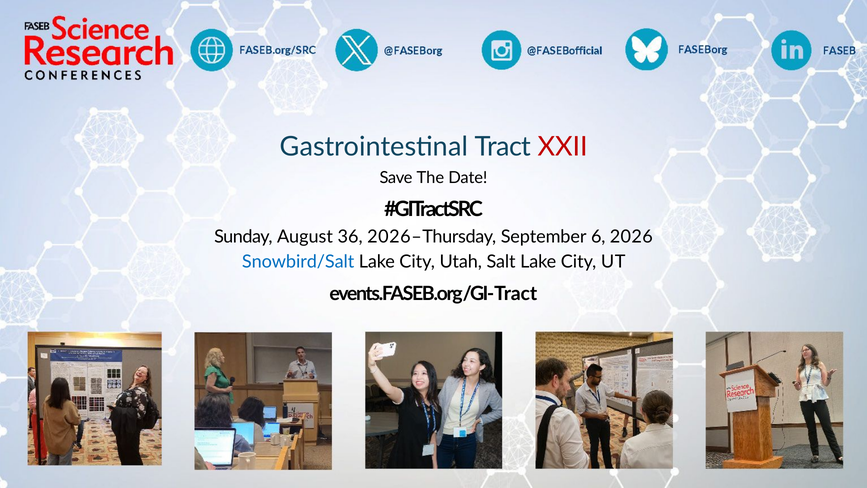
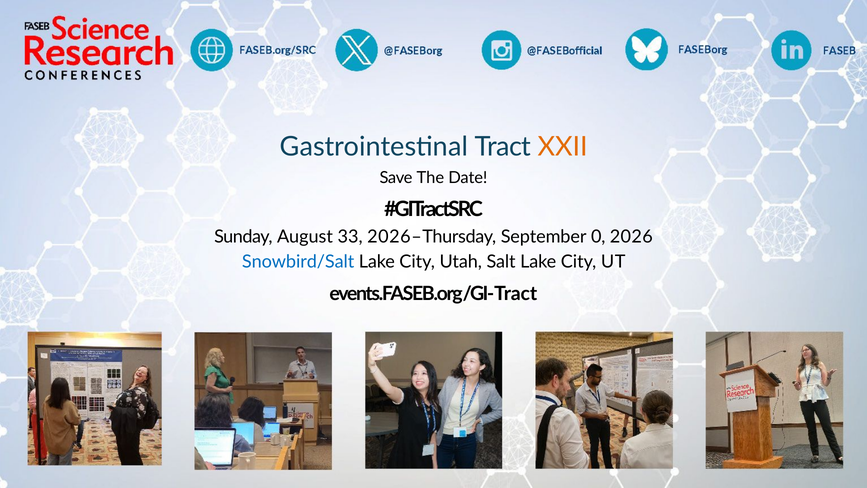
XXII colour: red -> orange
36: 36 -> 33
6: 6 -> 0
